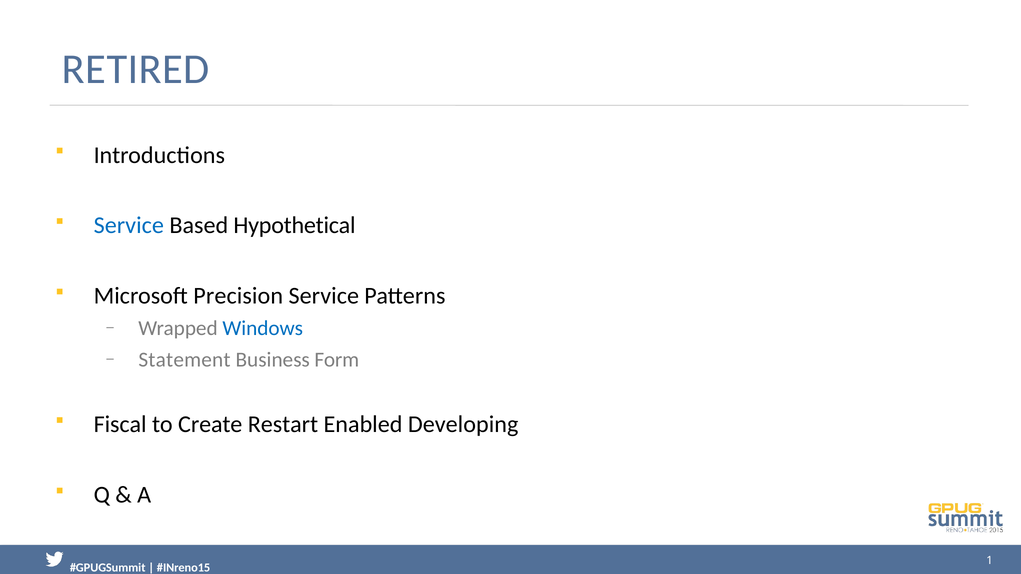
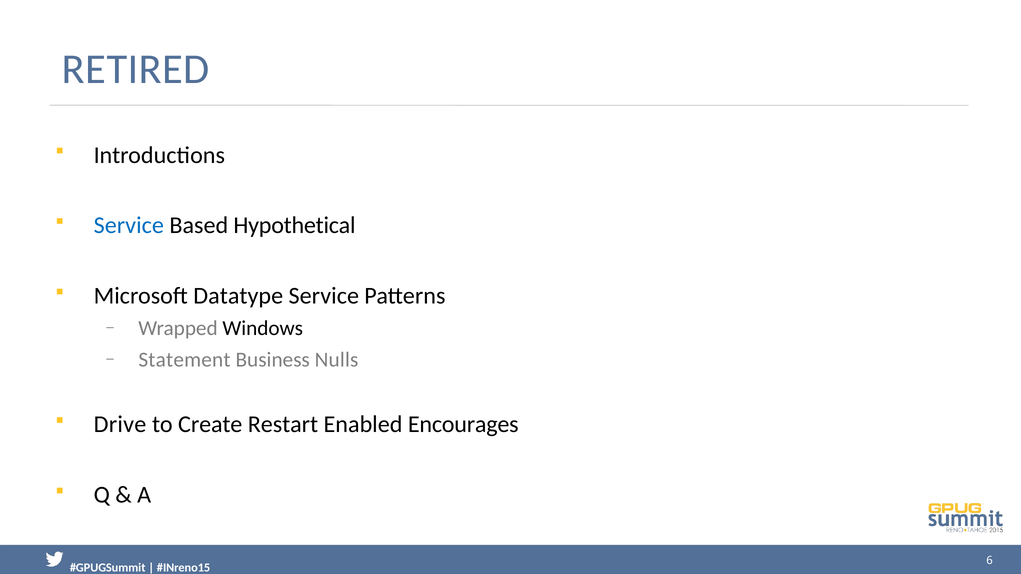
Precision: Precision -> Datatype
Windows colour: blue -> black
Form: Form -> Nulls
Fiscal: Fiscal -> Drive
Developing: Developing -> Encourages
1: 1 -> 6
